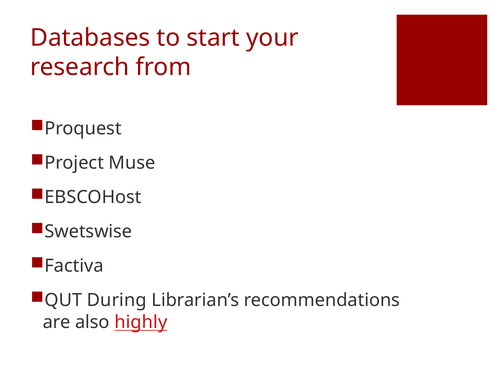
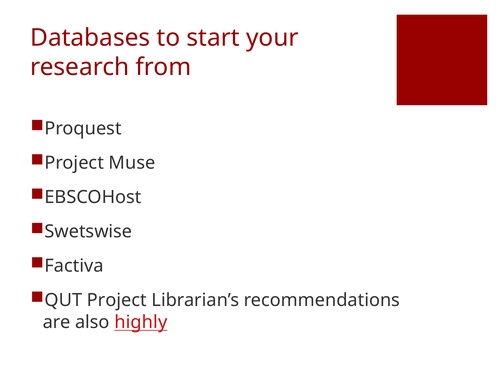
QUT During: During -> Project
